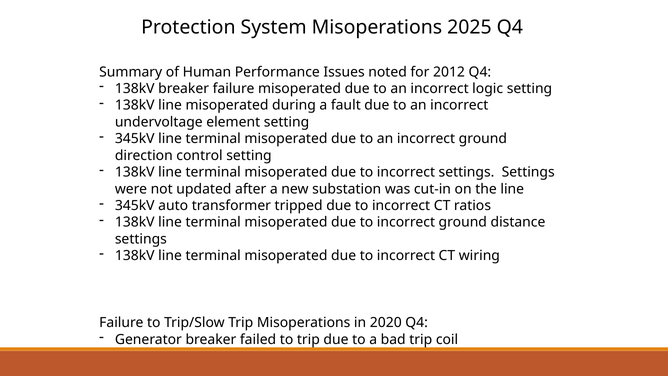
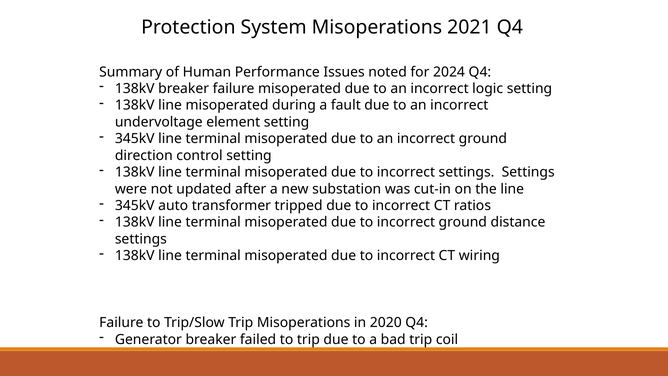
2025: 2025 -> 2021
2012: 2012 -> 2024
